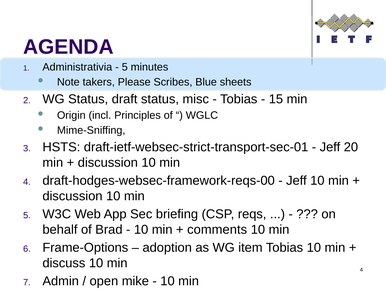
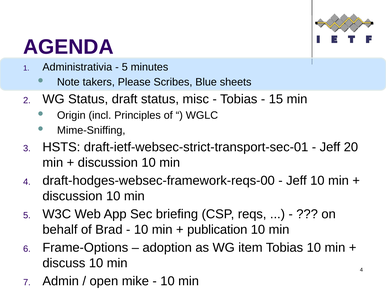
comments: comments -> publication
